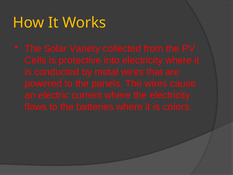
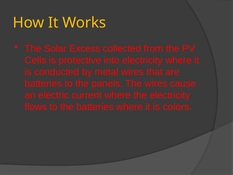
Variety: Variety -> Excess
powered at (43, 83): powered -> batteries
